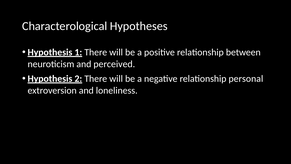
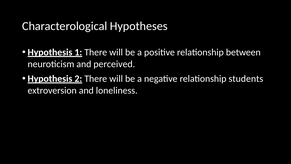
personal: personal -> students
